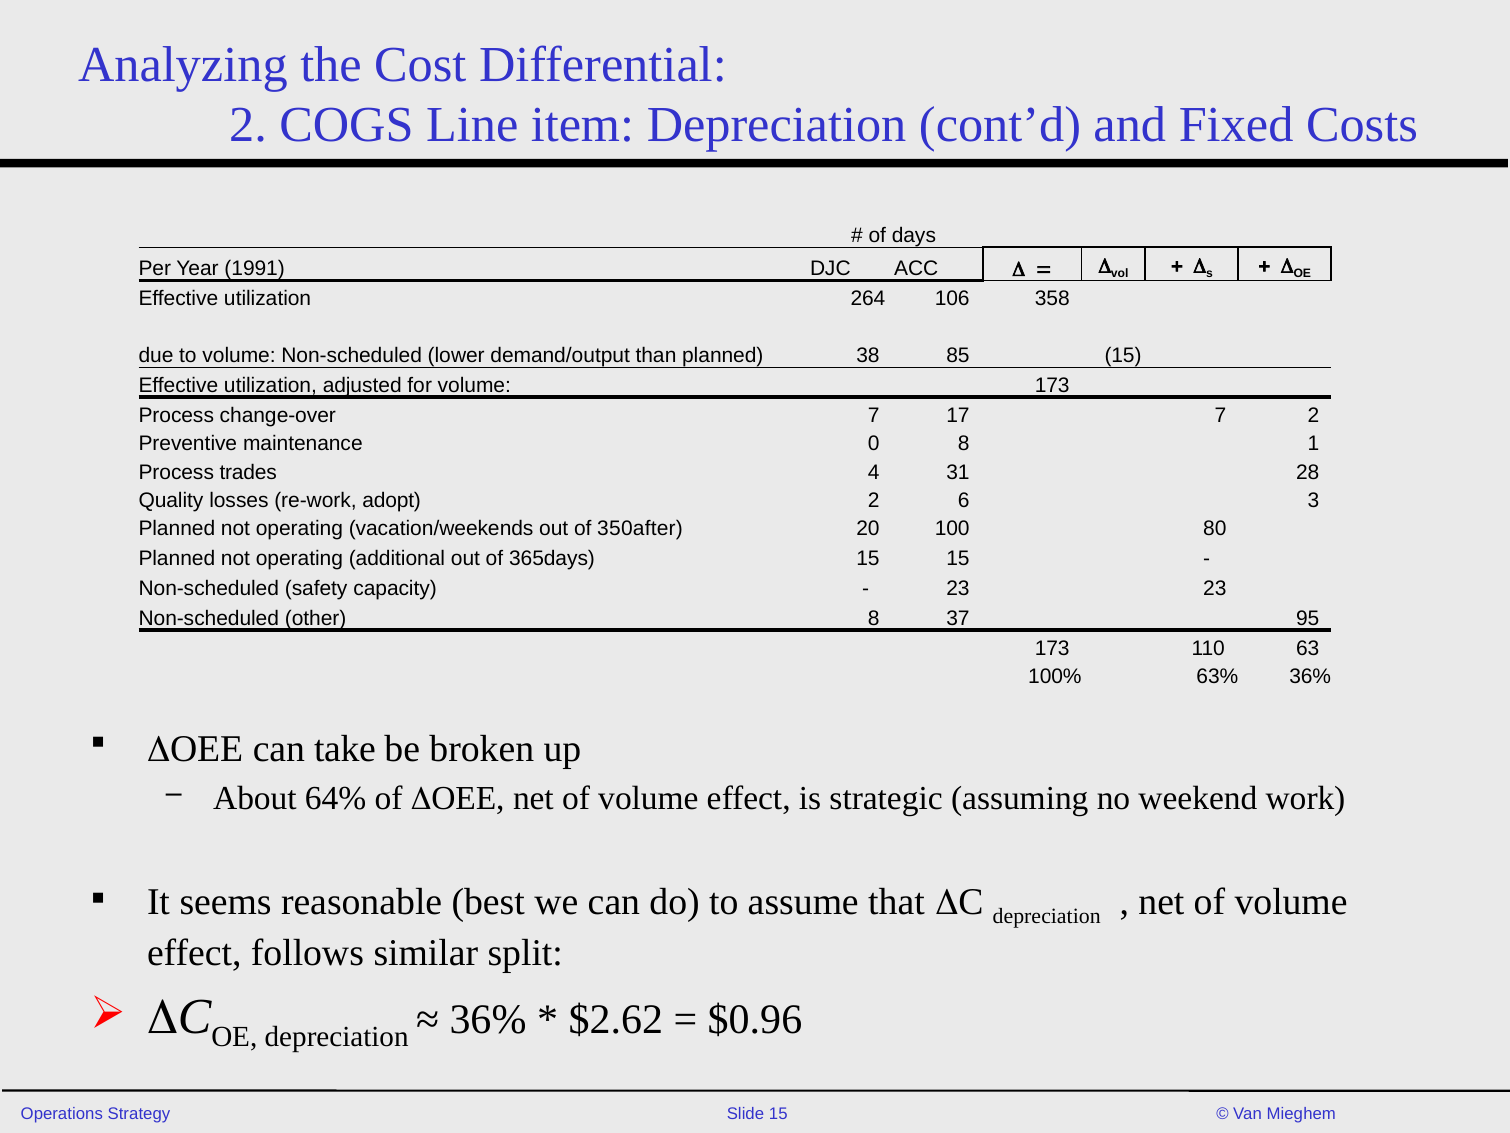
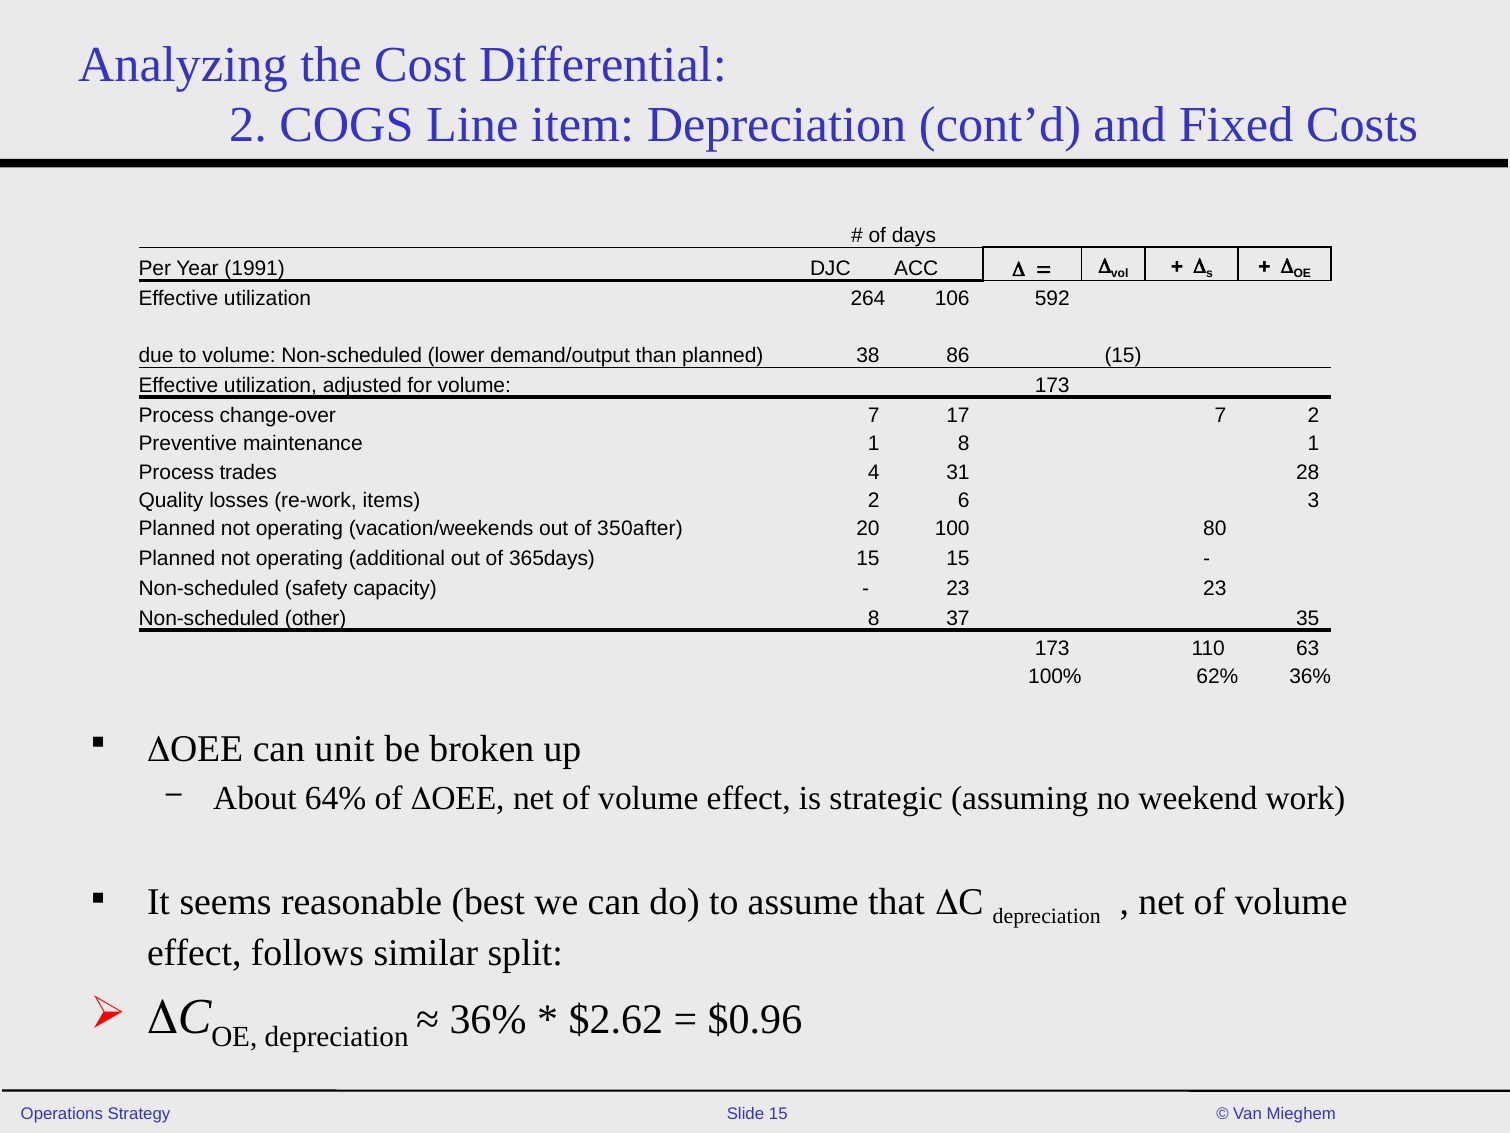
358: 358 -> 592
85: 85 -> 86
maintenance 0: 0 -> 1
adopt: adopt -> items
95: 95 -> 35
63%: 63% -> 62%
take: take -> unit
